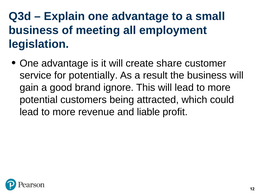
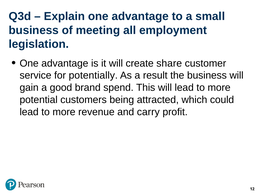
ignore: ignore -> spend
liable: liable -> carry
